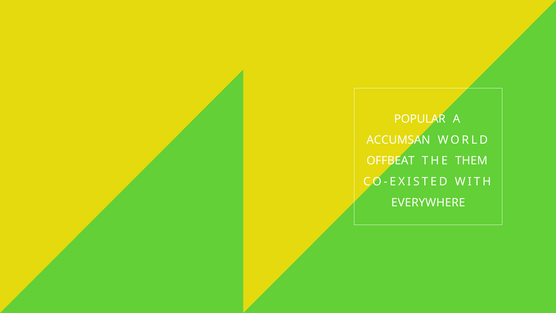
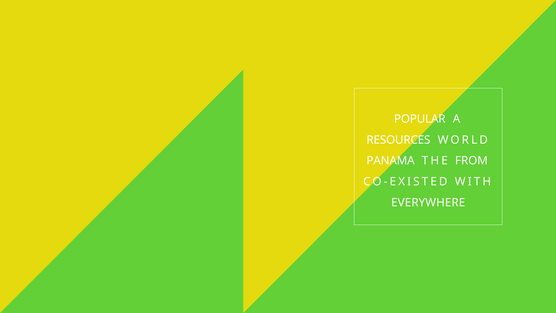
ACCUMSAN: ACCUMSAN -> RESOURCES
OFFBEAT: OFFBEAT -> PANAMA
THEM: THEM -> FROM
